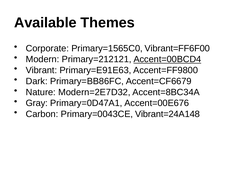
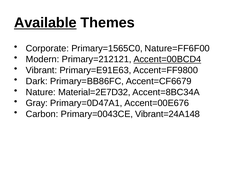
Available underline: none -> present
Vibrant=FF6F00: Vibrant=FF6F00 -> Nature=FF6F00
Modern=2E7D32: Modern=2E7D32 -> Material=2E7D32
